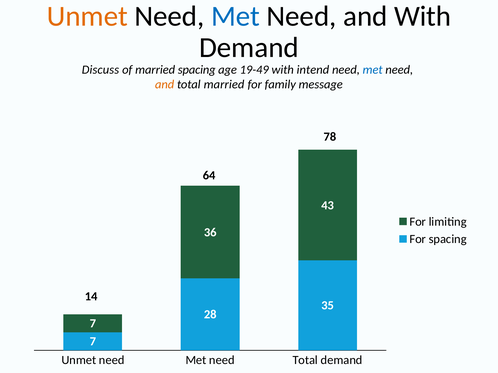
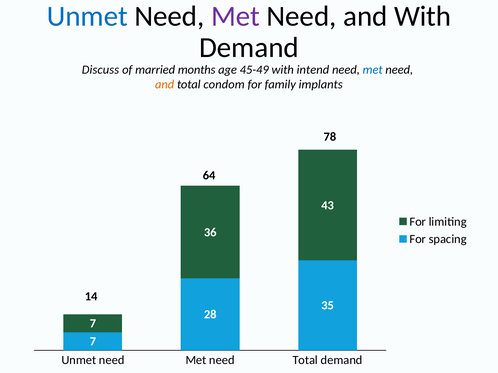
Unmet at (87, 16) colour: orange -> blue
Met at (235, 16) colour: blue -> purple
married spacing: spacing -> months
19-49: 19-49 -> 45-49
total married: married -> condom
message: message -> implants
